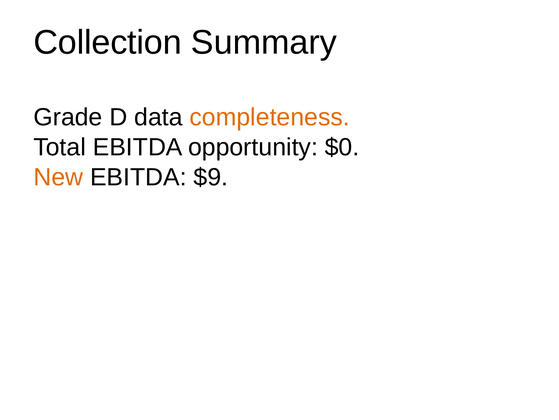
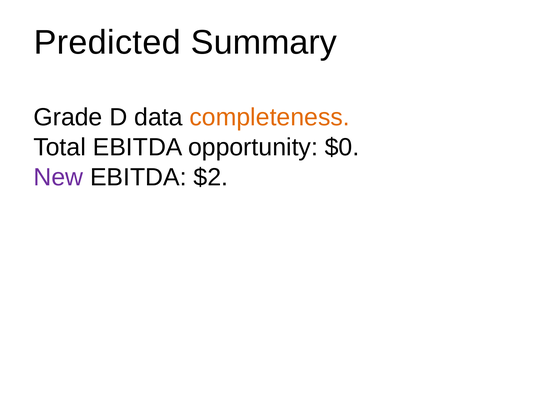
Collection: Collection -> Predicted
New colour: orange -> purple
$9: $9 -> $2
